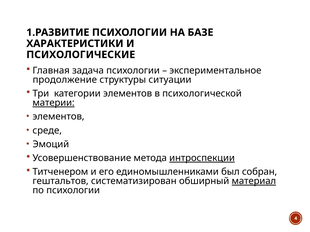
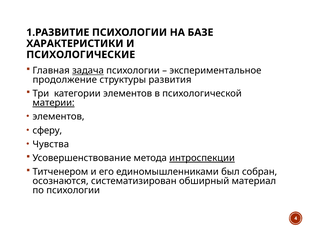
задача underline: none -> present
ситуации: ситуации -> развития
среде: среде -> сферу
Эмоций: Эмоций -> Чувства
гештальтов: гештальтов -> осознаются
материал underline: present -> none
